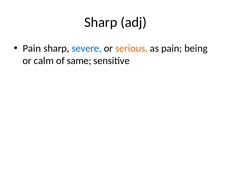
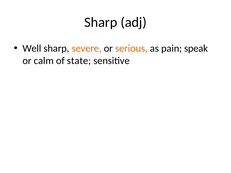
Pain at (32, 48): Pain -> Well
severe colour: blue -> orange
being: being -> speak
same: same -> state
